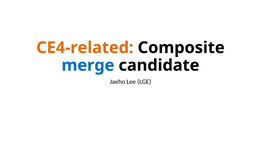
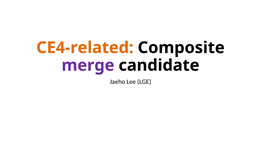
merge colour: blue -> purple
